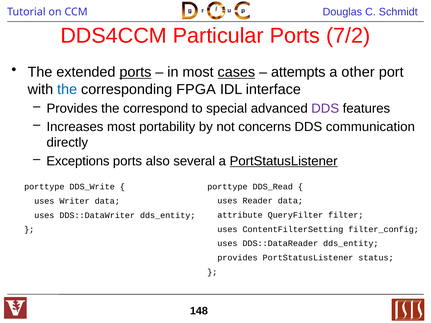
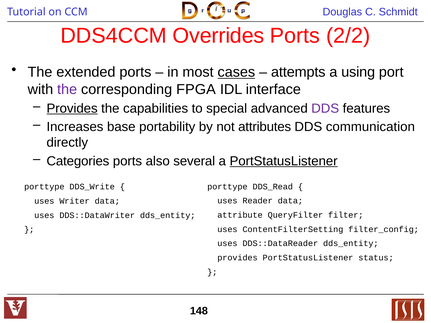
Particular: Particular -> Overrides
7/2: 7/2 -> 2/2
ports at (135, 72) underline: present -> none
other: other -> using
the at (67, 89) colour: blue -> purple
Provides at (72, 108) underline: none -> present
correspond: correspond -> capabilities
Increases most: most -> base
concerns: concerns -> attributes
Exceptions: Exceptions -> Categories
